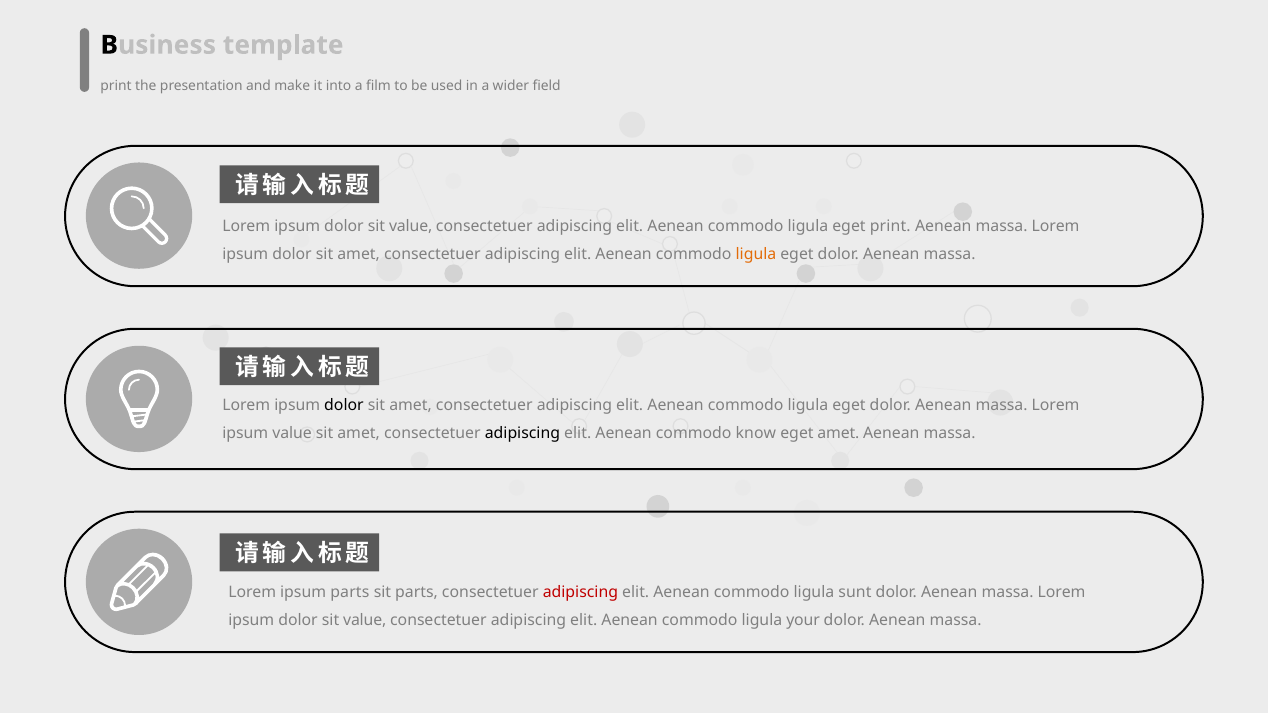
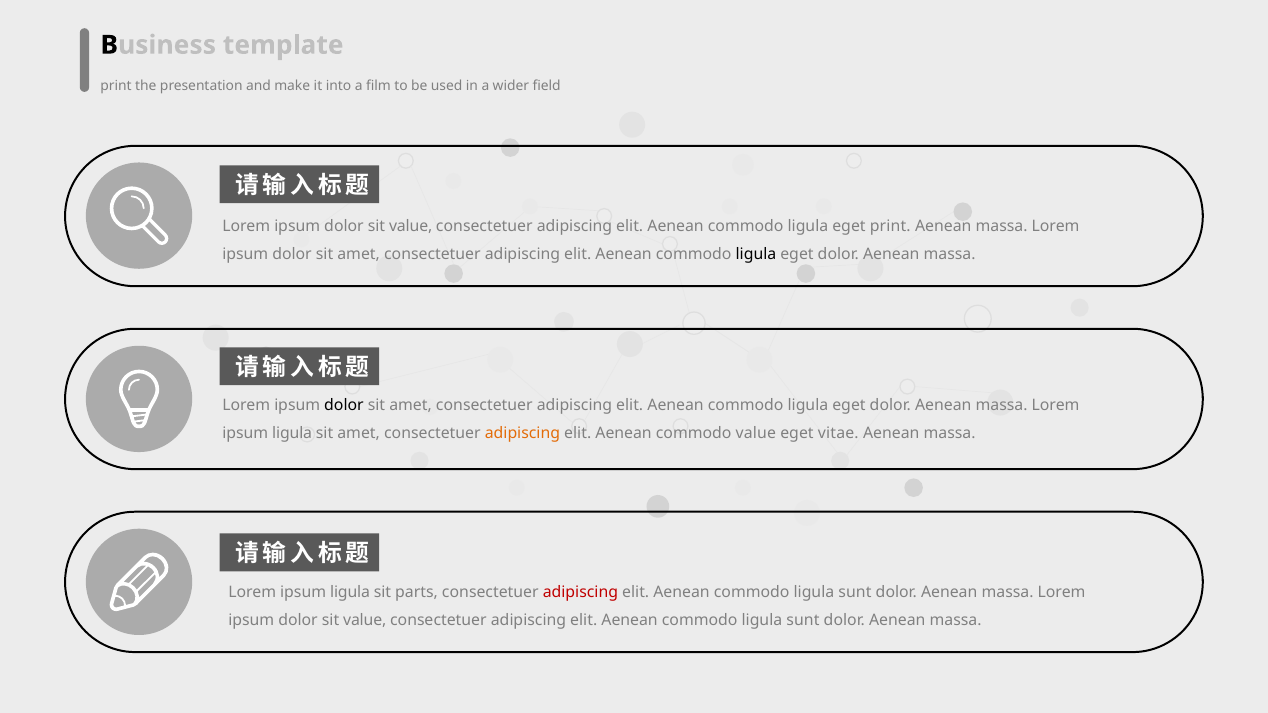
ligula at (756, 255) colour: orange -> black
value at (292, 434): value -> ligula
adipiscing at (522, 434) colour: black -> orange
commodo know: know -> value
eget amet: amet -> vitae
parts at (350, 592): parts -> ligula
your at (803, 621): your -> sunt
